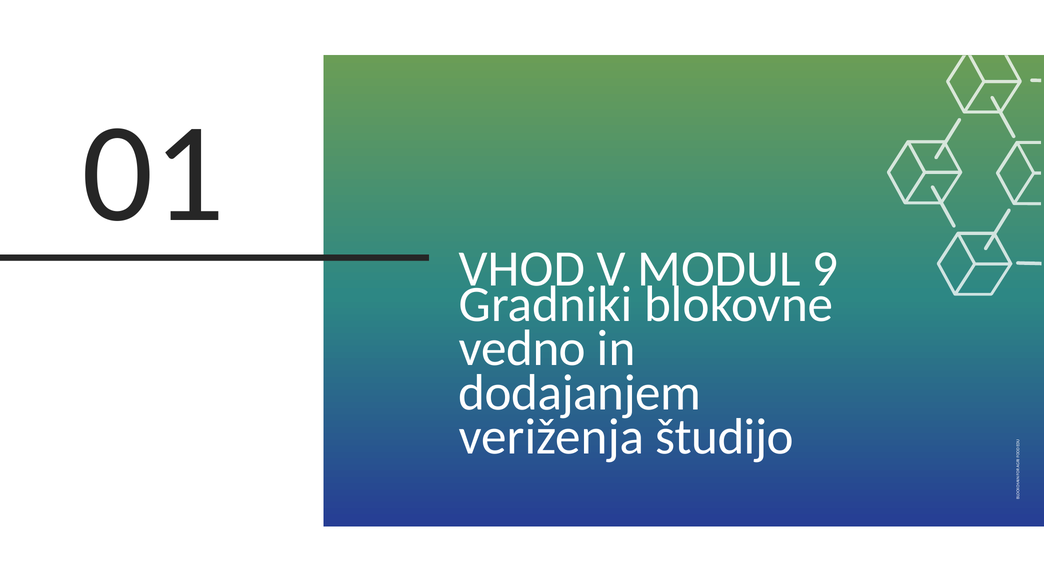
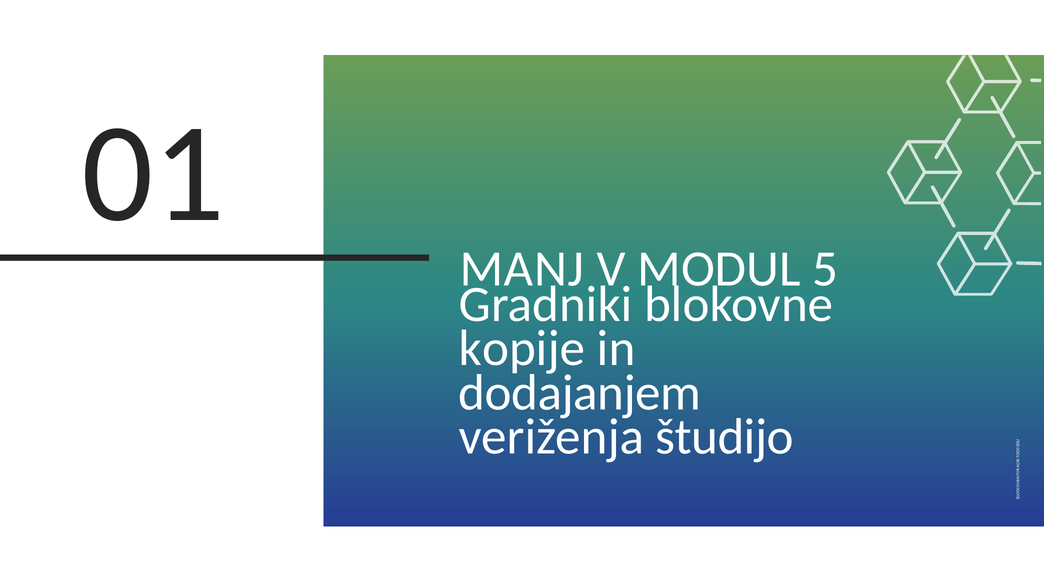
VHOD: VHOD -> MANJ
9: 9 -> 5
vedno: vedno -> kopije
